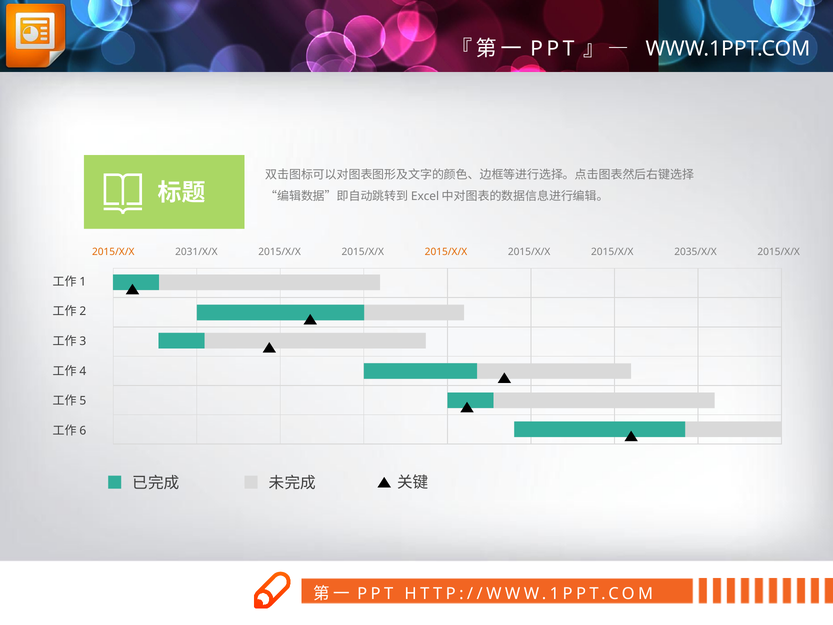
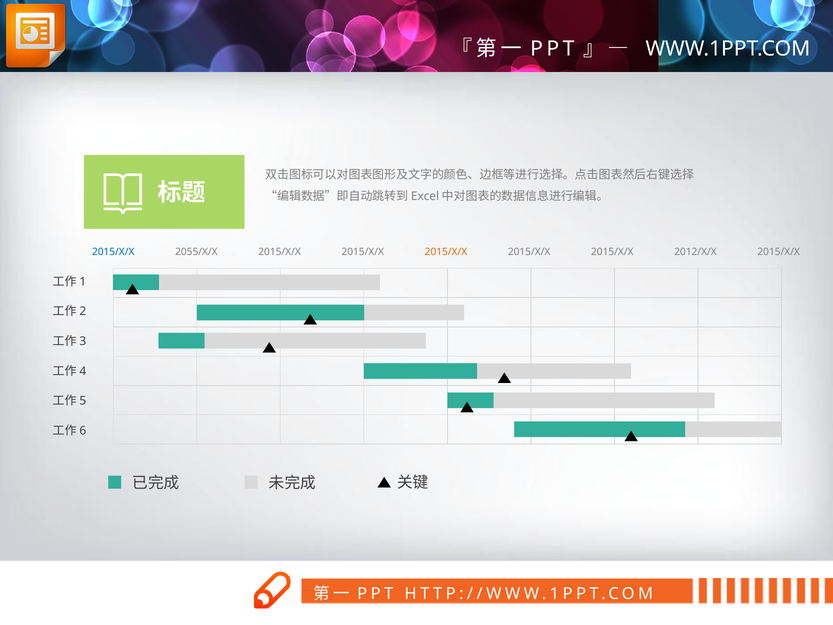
2015/X/X at (113, 252) colour: orange -> blue
2031/X/X: 2031/X/X -> 2055/X/X
2035/X/X: 2035/X/X -> 2012/X/X
